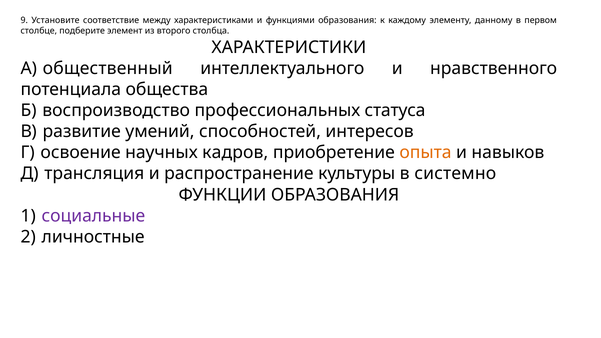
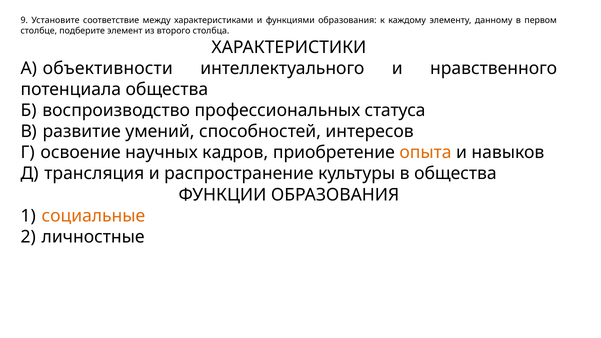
общественный: общественный -> объективности
в системно: системно -> общества
социальные colour: purple -> orange
